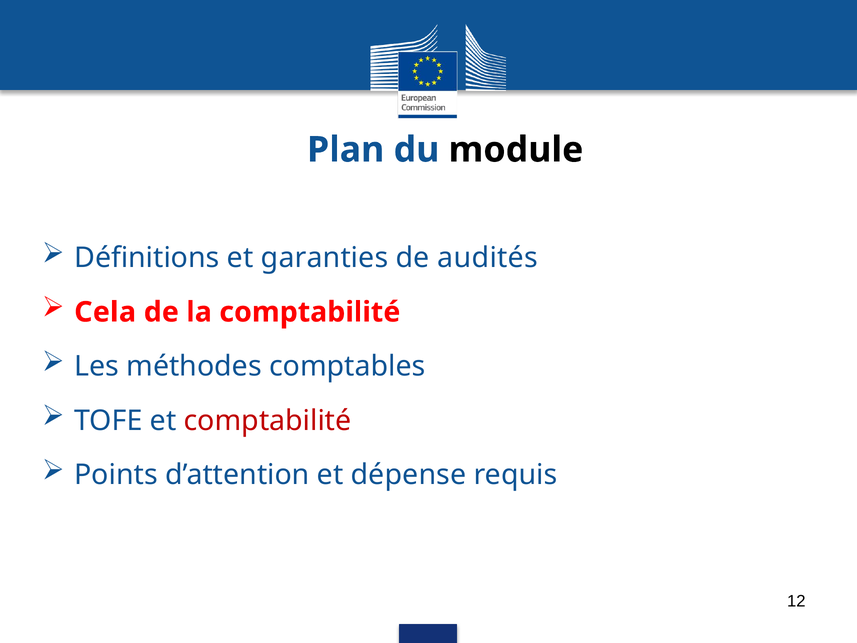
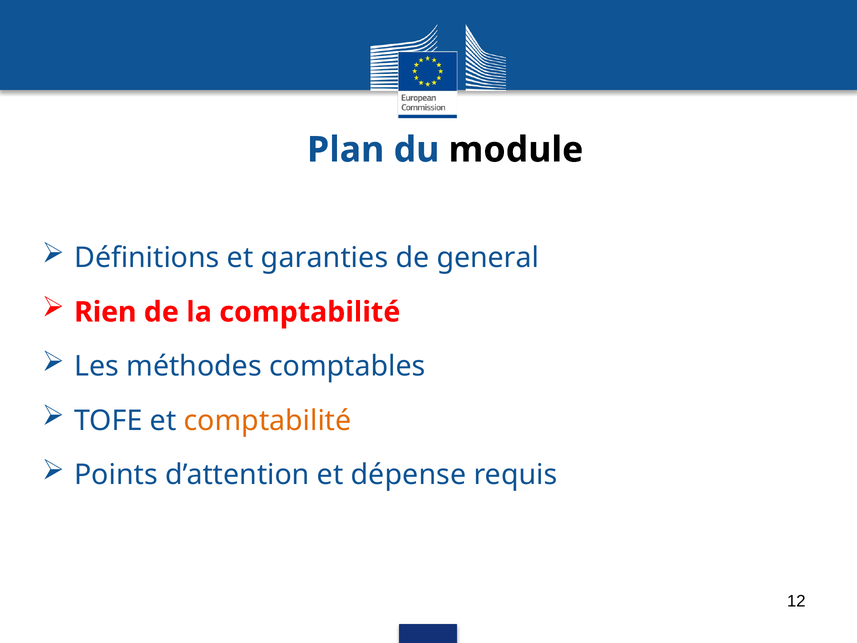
audités: audités -> general
Cela: Cela -> Rien
comptabilité at (268, 421) colour: red -> orange
